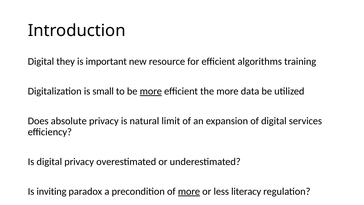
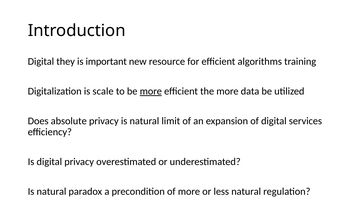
small: small -> scale
inviting at (51, 191): inviting -> natural
more at (189, 191) underline: present -> none
less literacy: literacy -> natural
